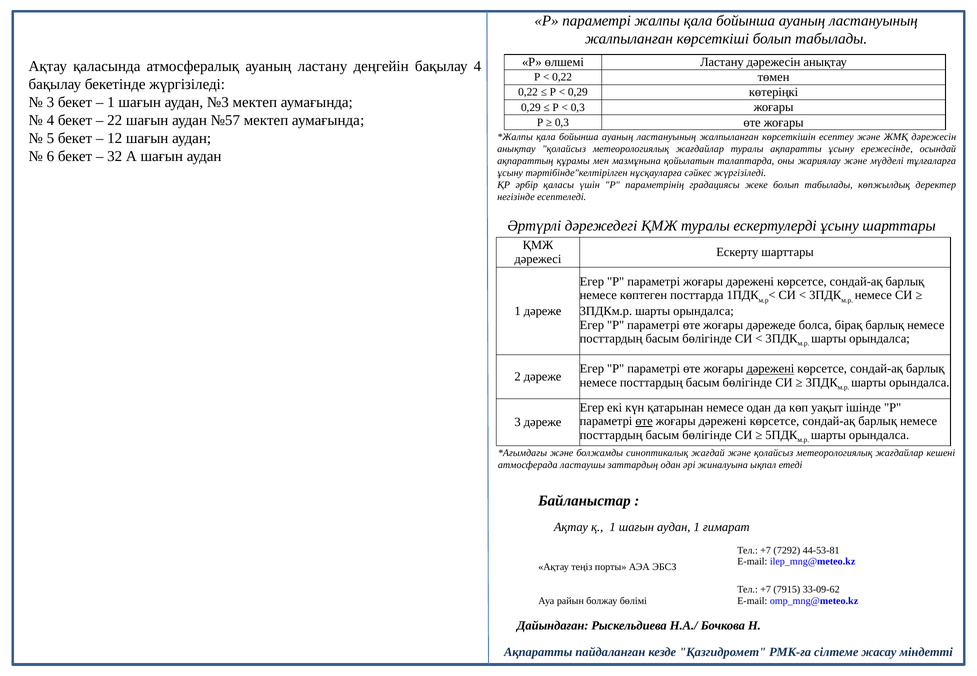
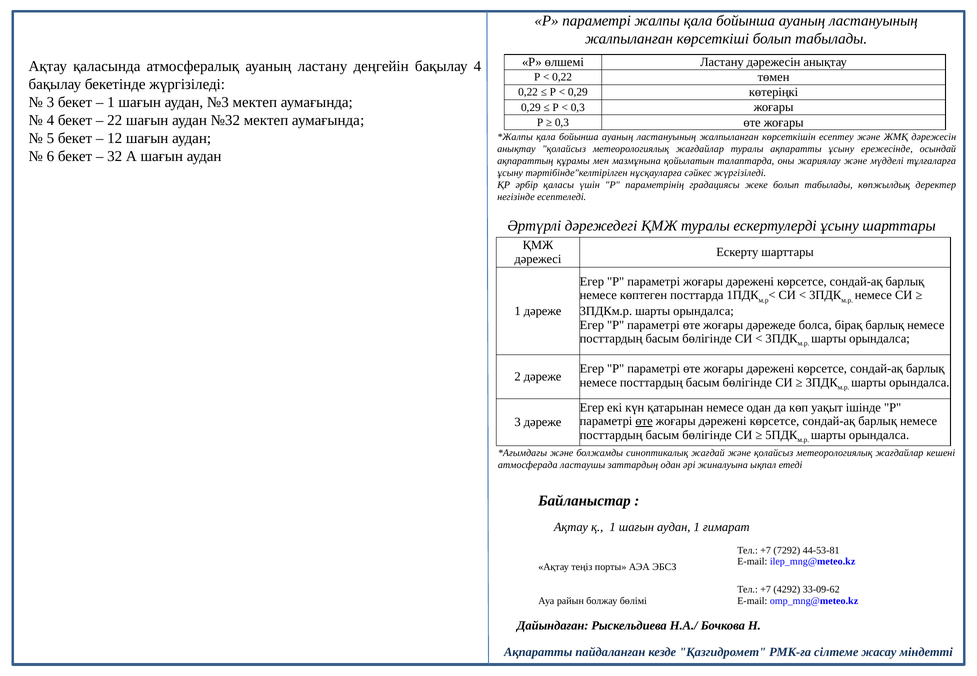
№57: №57 -> №32
дәрежені at (770, 369) underline: present -> none
7915: 7915 -> 4292
